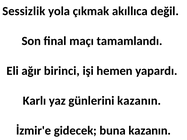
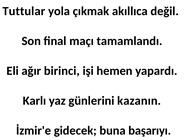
Sessizlik: Sessizlik -> Tuttular
buna kazanın: kazanın -> başarıyı
